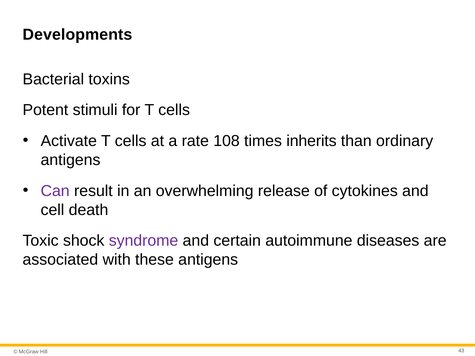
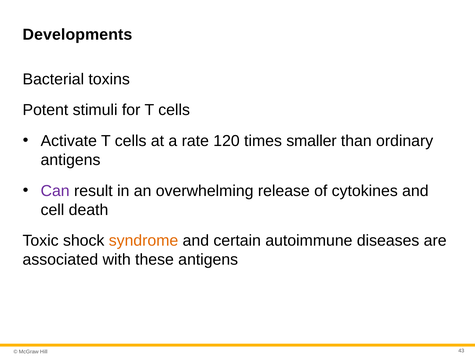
108: 108 -> 120
inherits: inherits -> smaller
syndrome colour: purple -> orange
